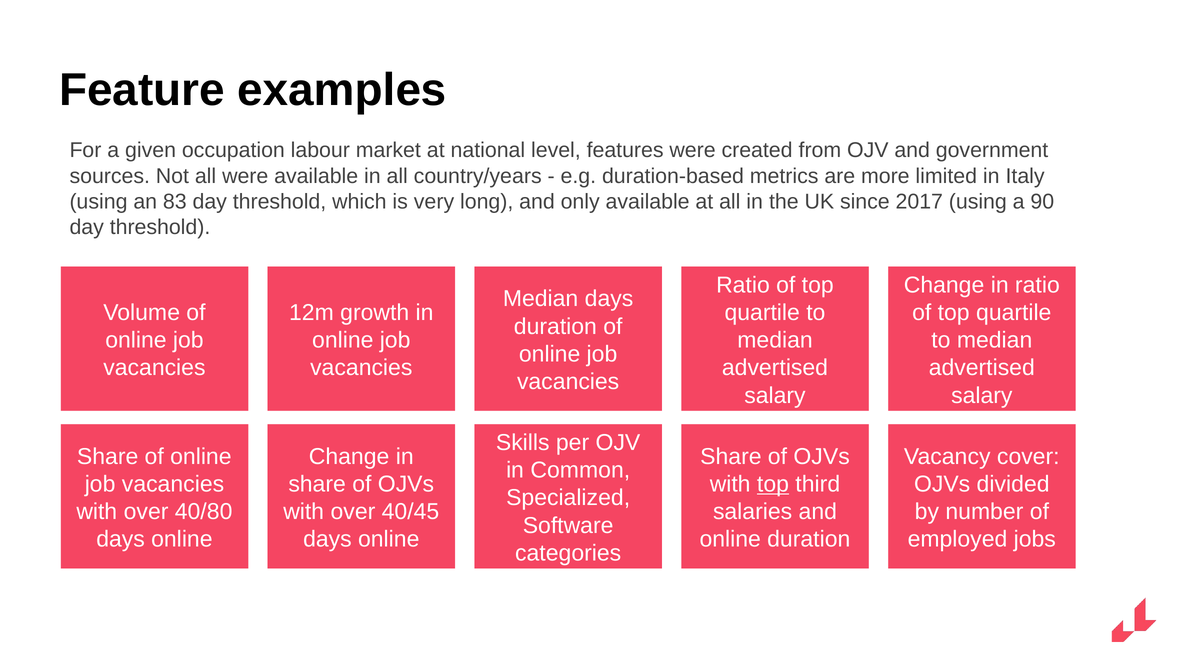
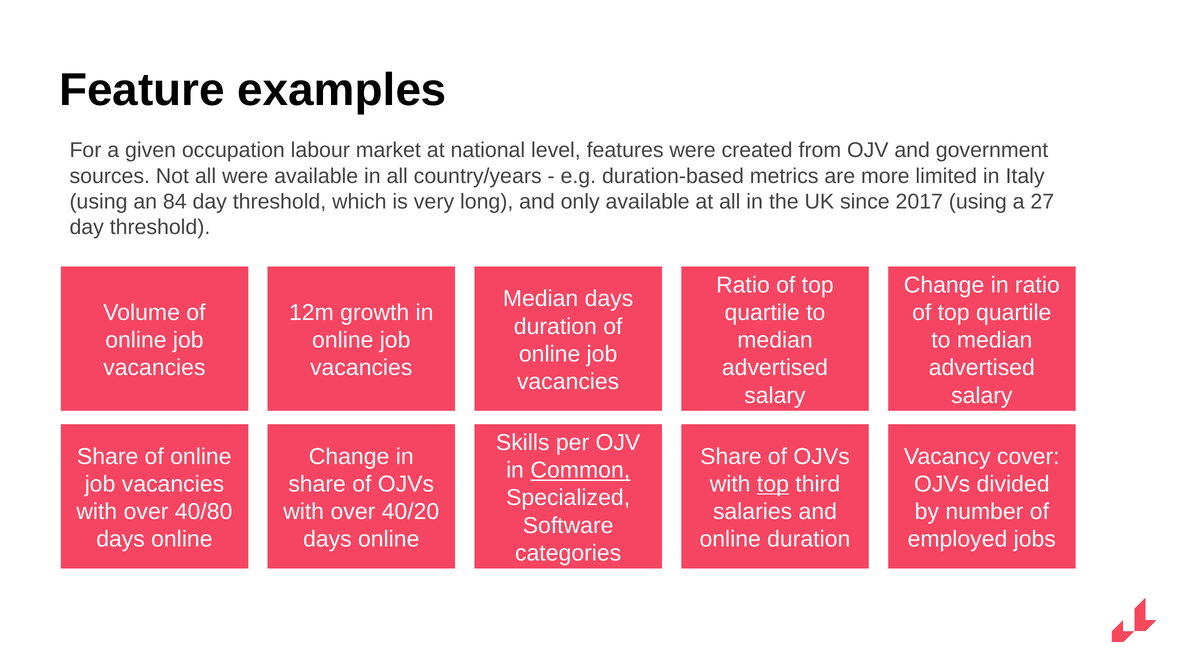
83: 83 -> 84
90: 90 -> 27
Common underline: none -> present
40/45: 40/45 -> 40/20
